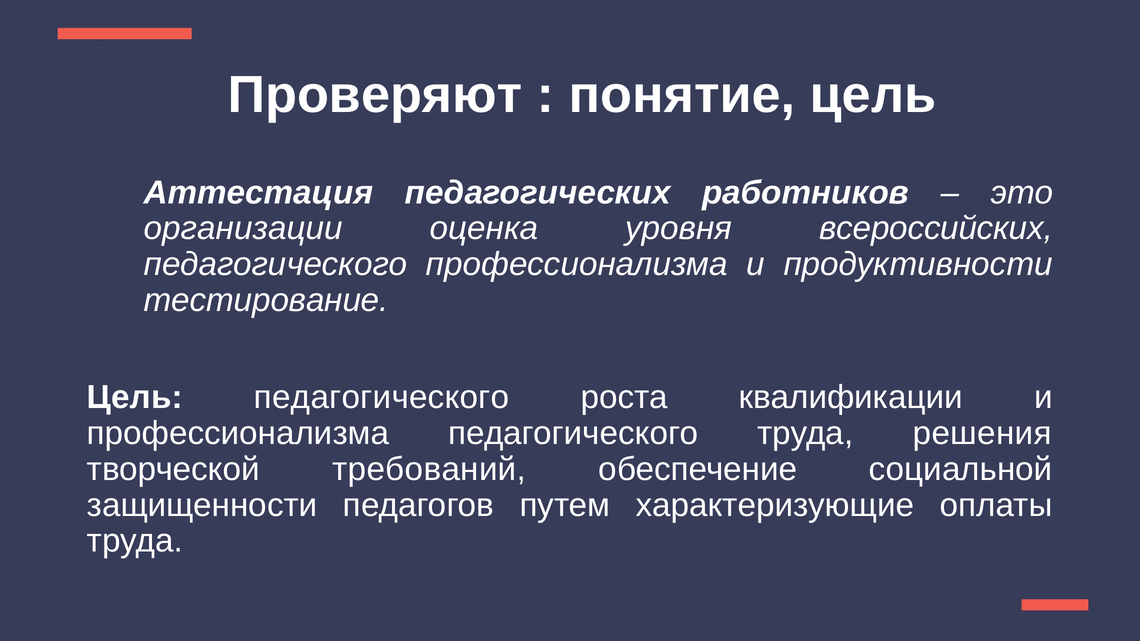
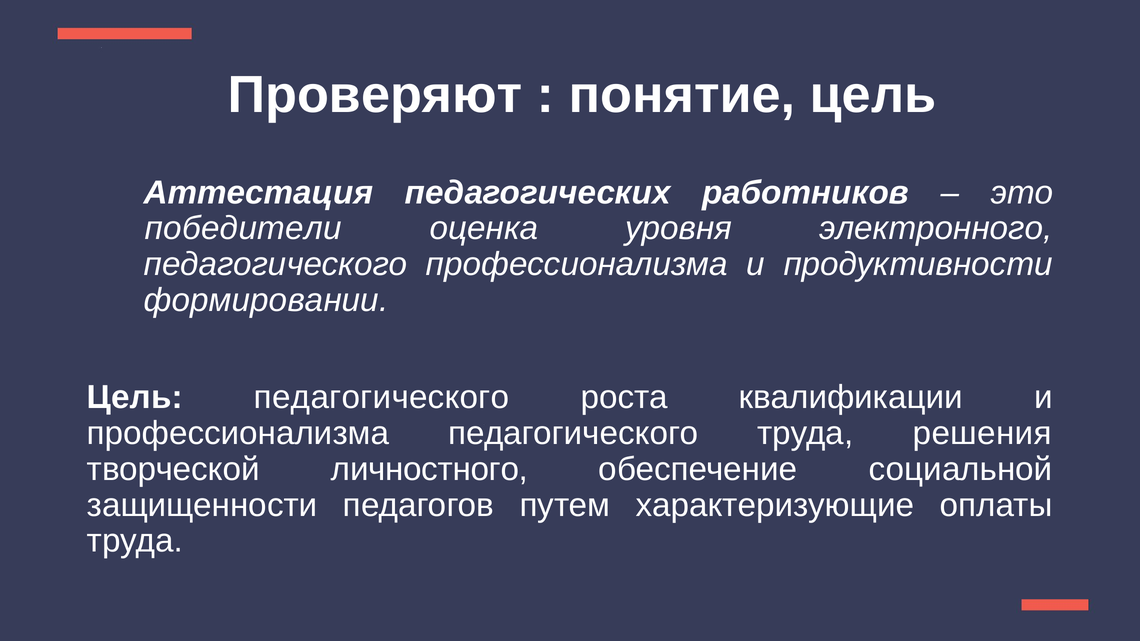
организации: организации -> победители
всероссийских: всероссийских -> электронного
тестирование: тестирование -> формировании
требований: требований -> личностного
